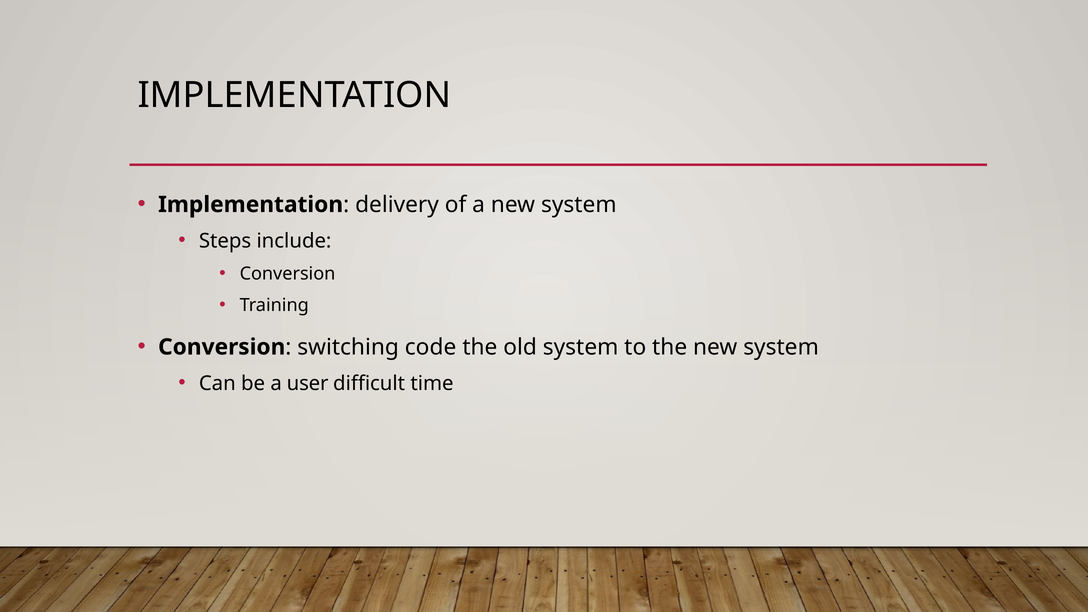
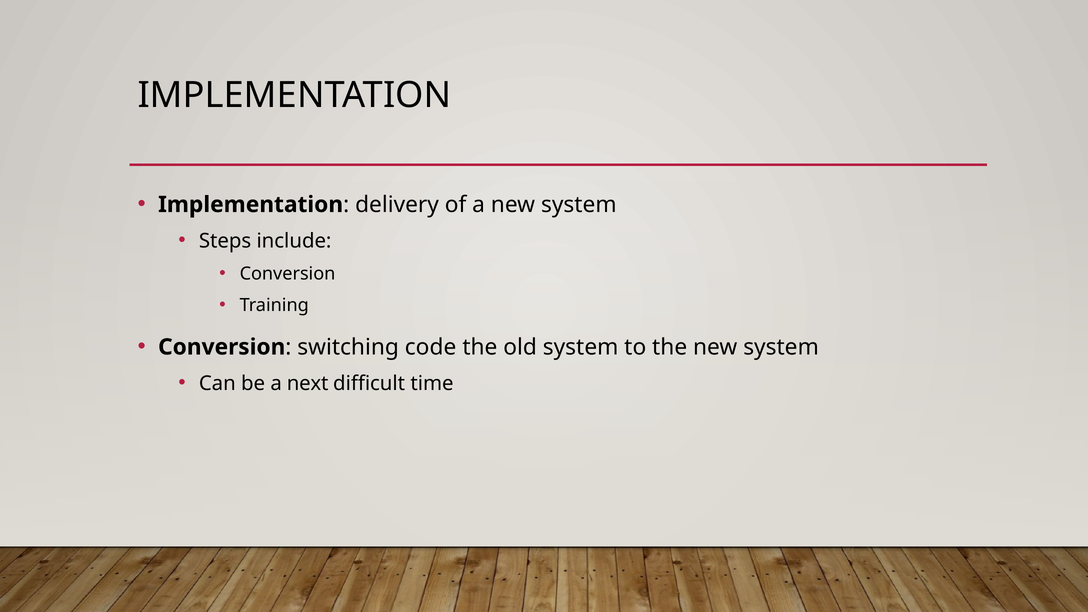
user: user -> next
